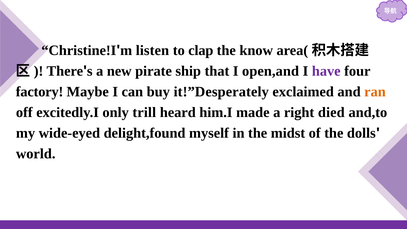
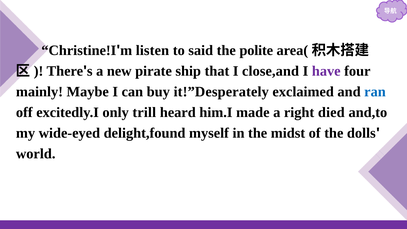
clap: clap -> said
know: know -> polite
open,and: open,and -> close,and
factory: factory -> mainly
ran colour: orange -> blue
